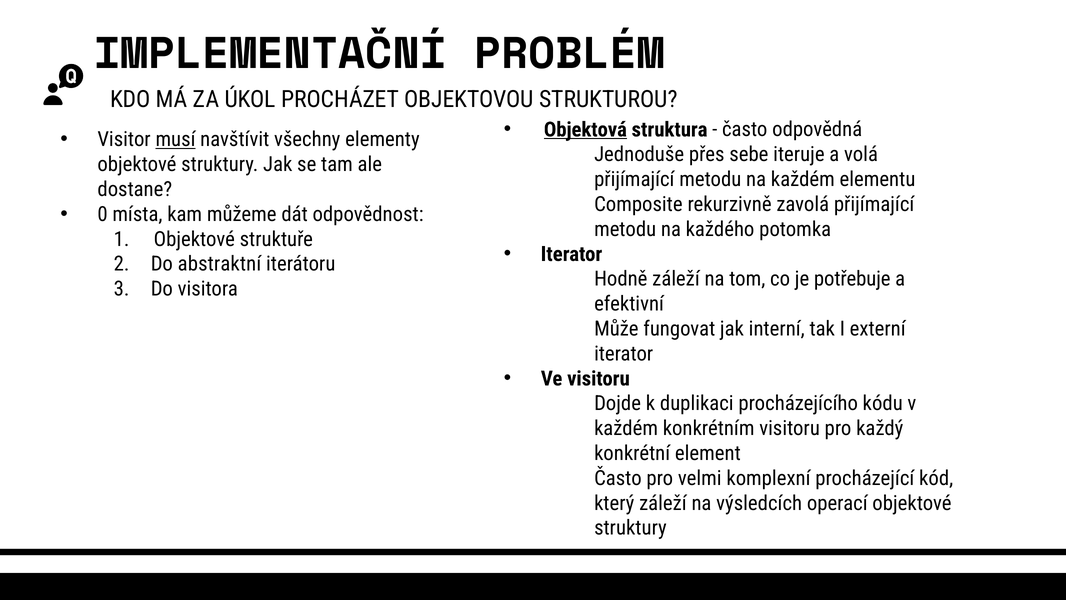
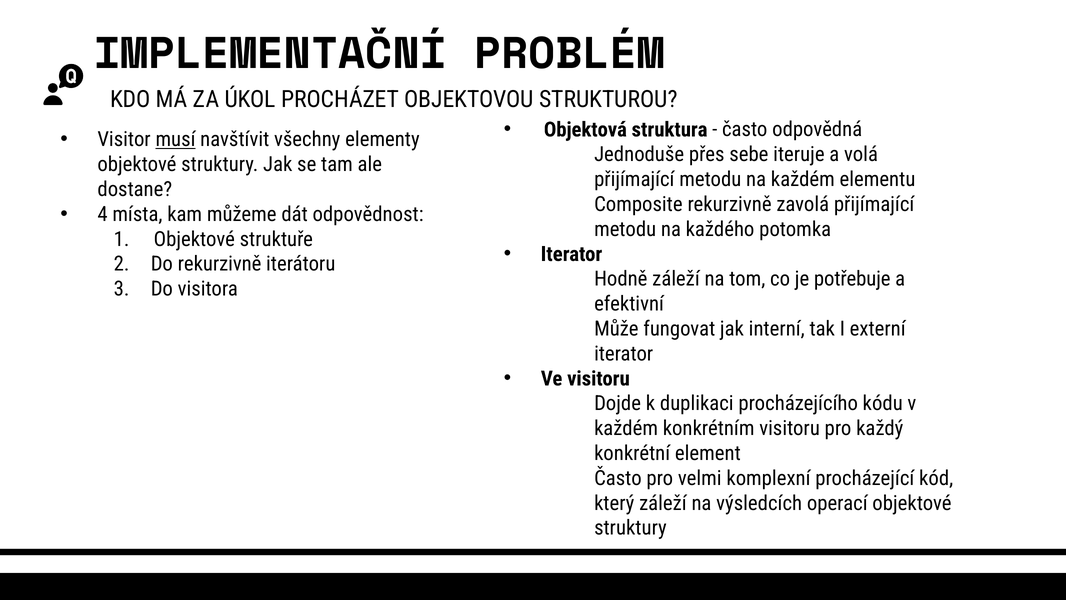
Objektová underline: present -> none
0: 0 -> 4
Do abstraktní: abstraktní -> rekurzivně
